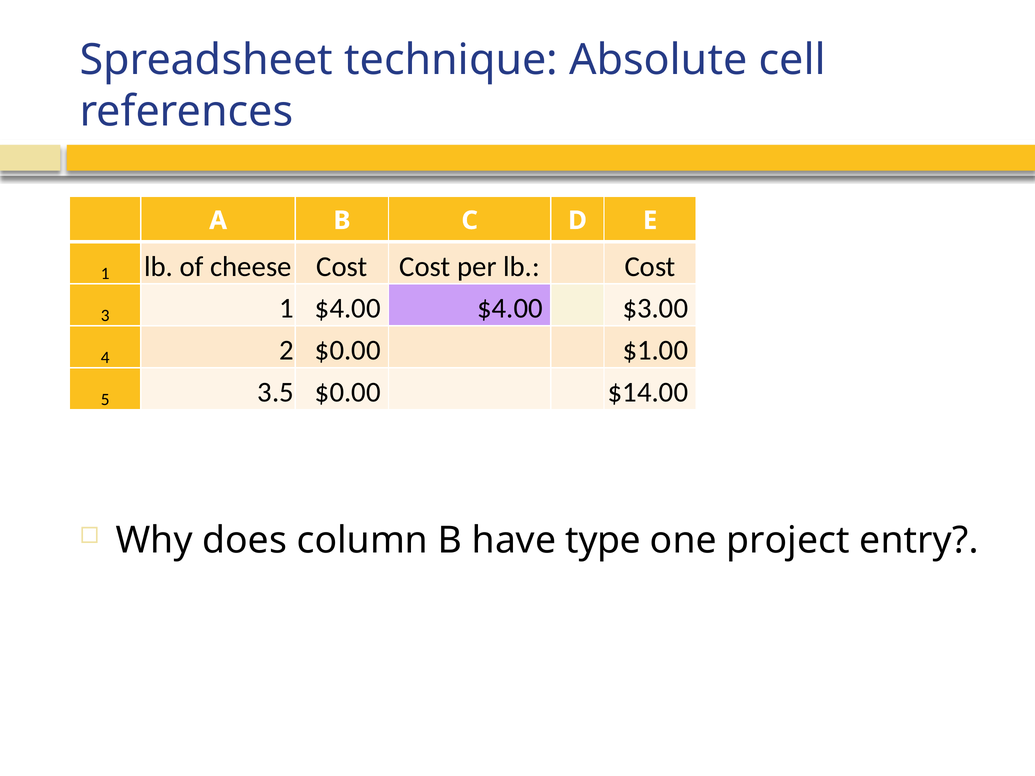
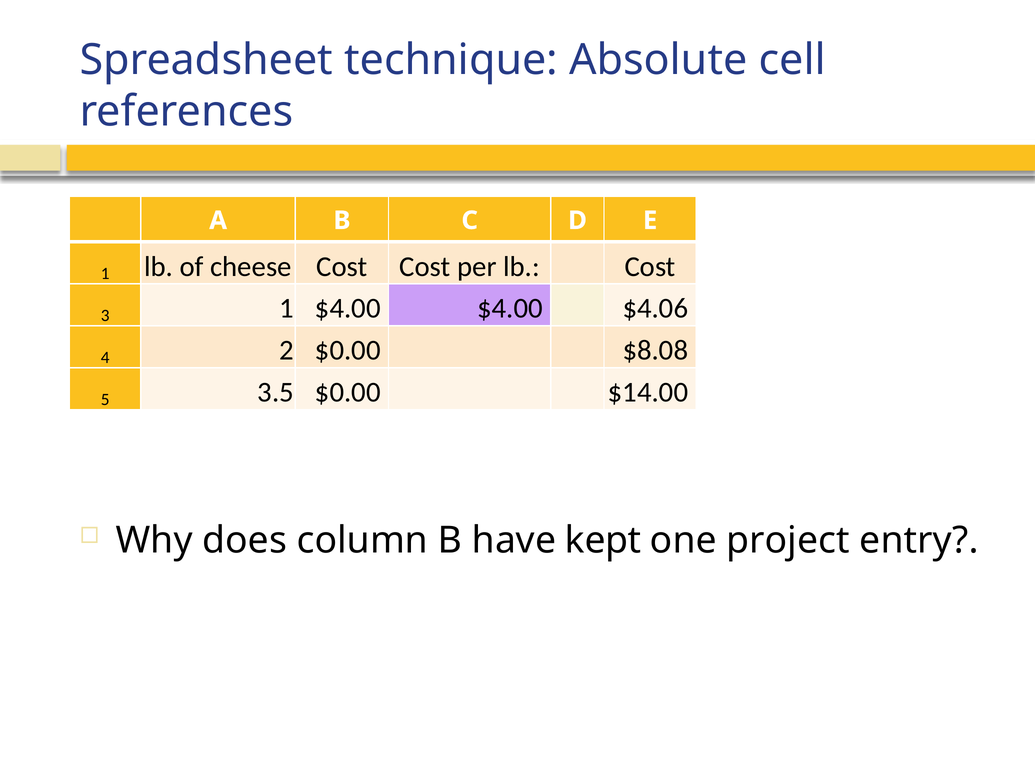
$3.00: $3.00 -> $4.06
$1.00: $1.00 -> $8.08
type: type -> kept
